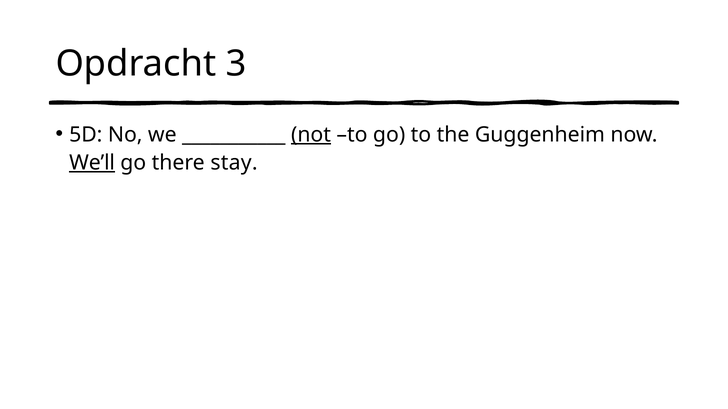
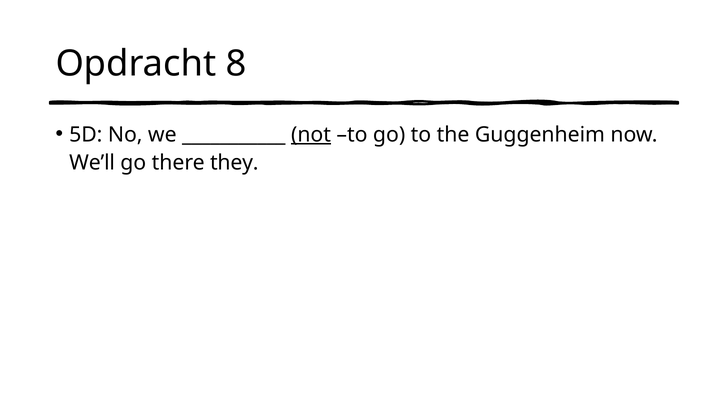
3: 3 -> 8
We’ll underline: present -> none
stay: stay -> they
